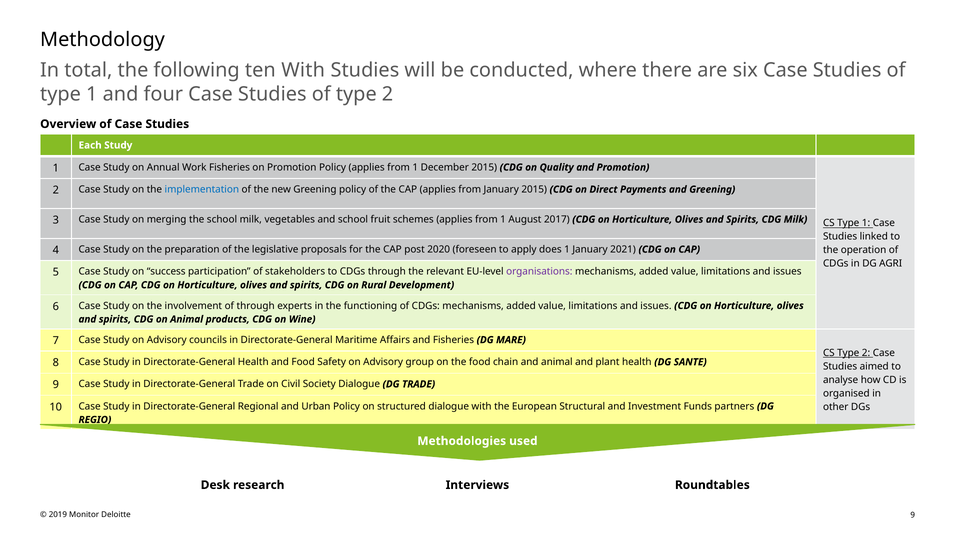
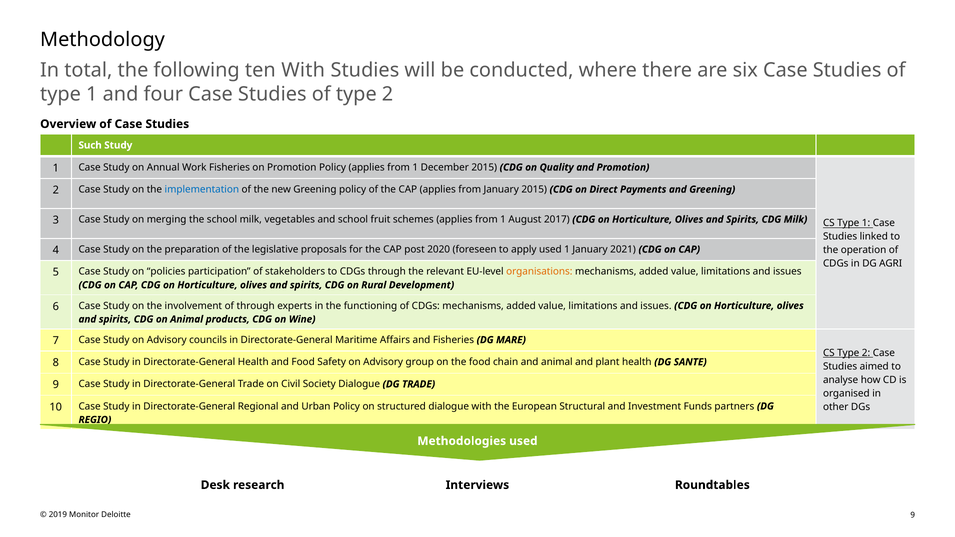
Each: Each -> Such
apply does: does -> used
success: success -> policies
organisations colour: purple -> orange
